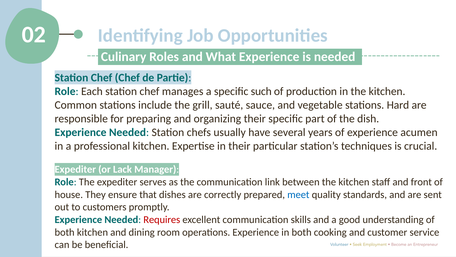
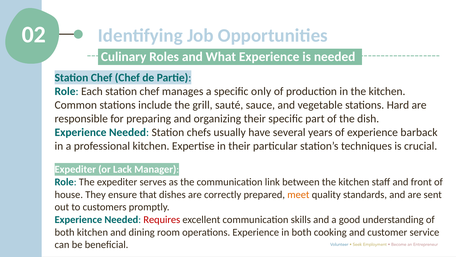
such: such -> only
acumen: acumen -> barback
meet colour: blue -> orange
